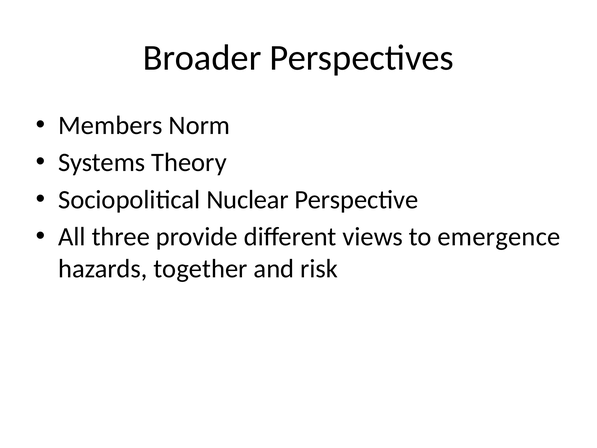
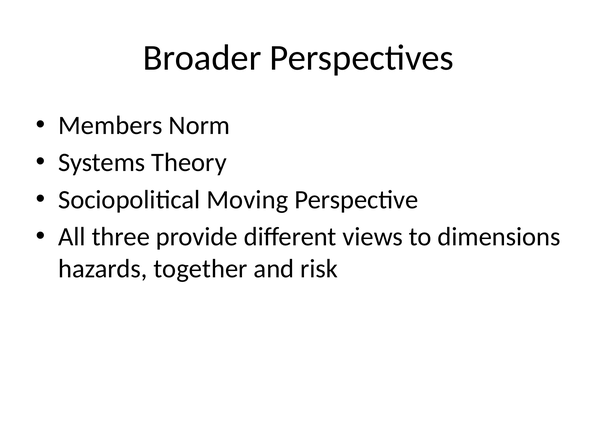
Nuclear: Nuclear -> Moving
emergence: emergence -> dimensions
